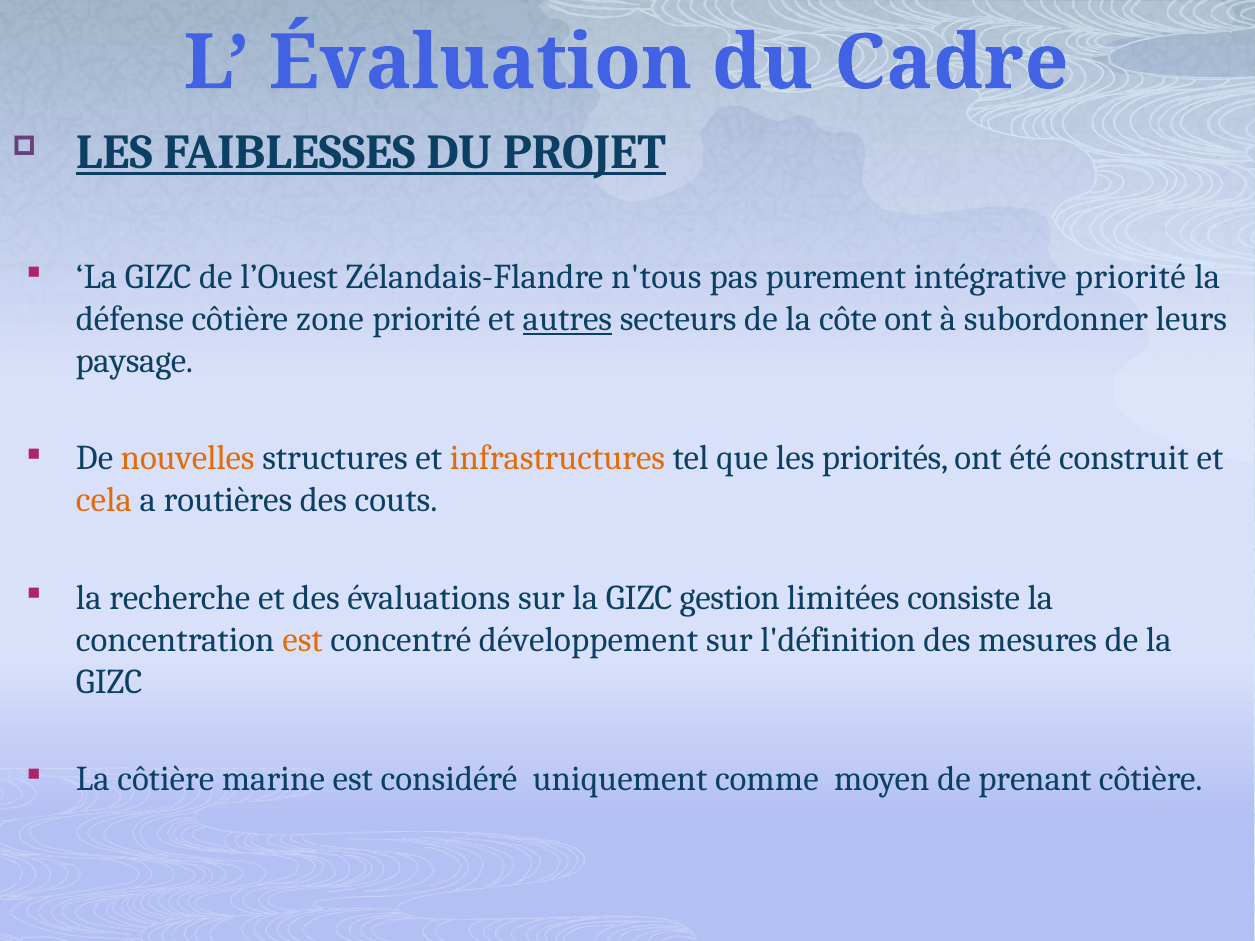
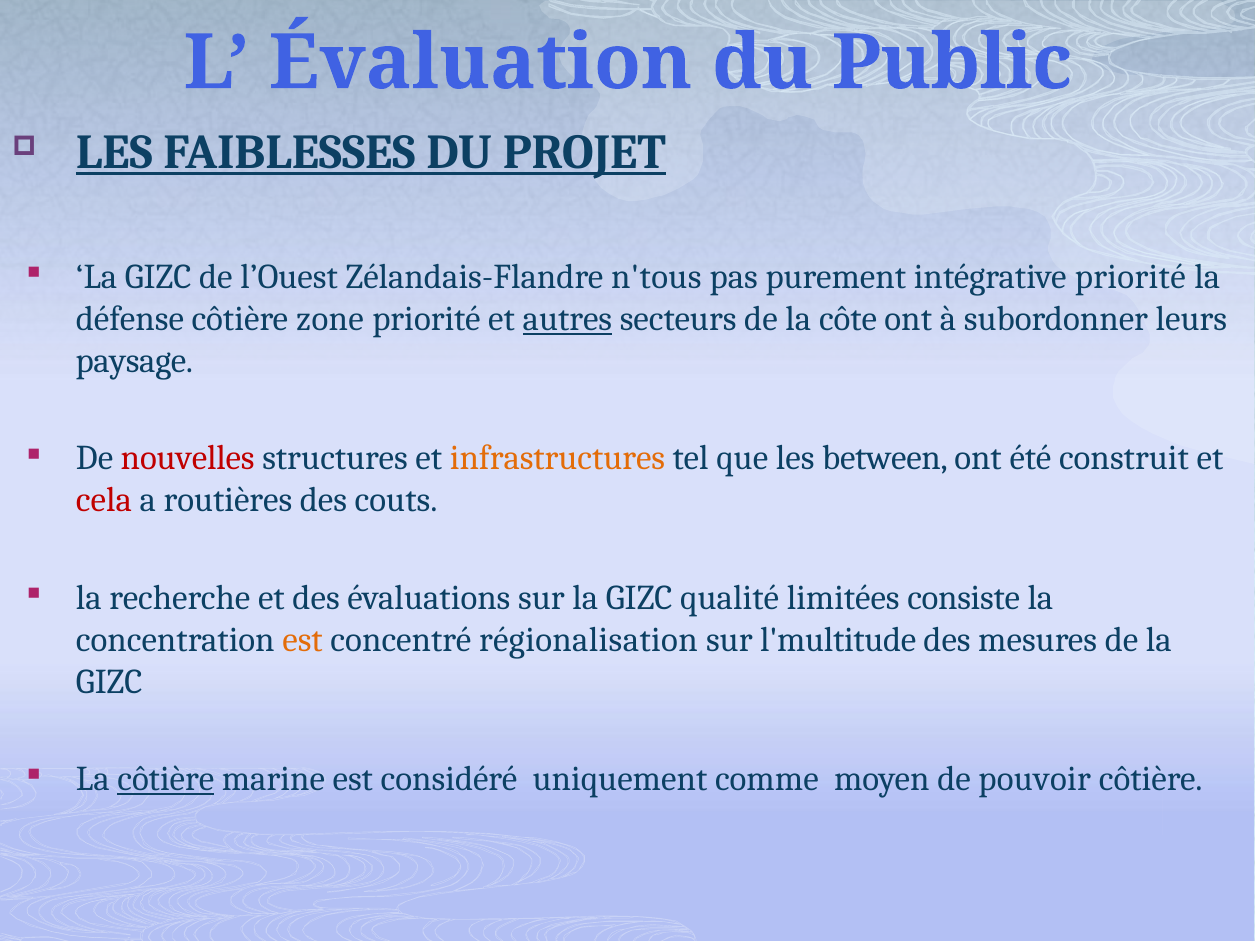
Cadre: Cadre -> Public
nouvelles colour: orange -> red
priorités: priorités -> between
cela colour: orange -> red
gestion: gestion -> qualité
développement: développement -> régionalisation
l'définition: l'définition -> l'multitude
côtière at (166, 779) underline: none -> present
prenant: prenant -> pouvoir
